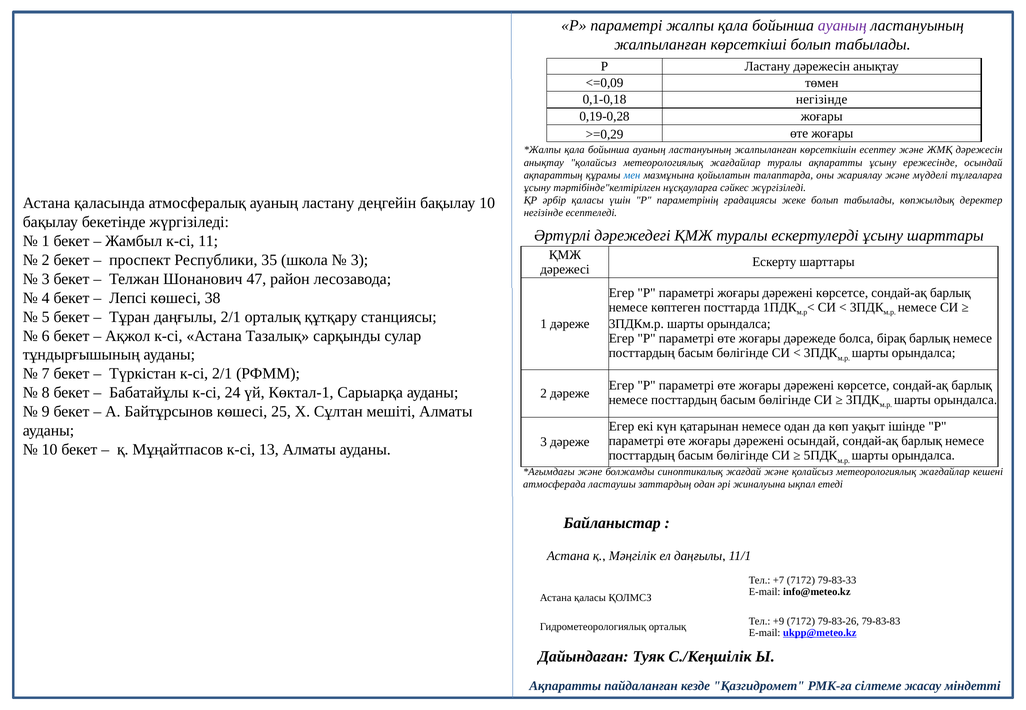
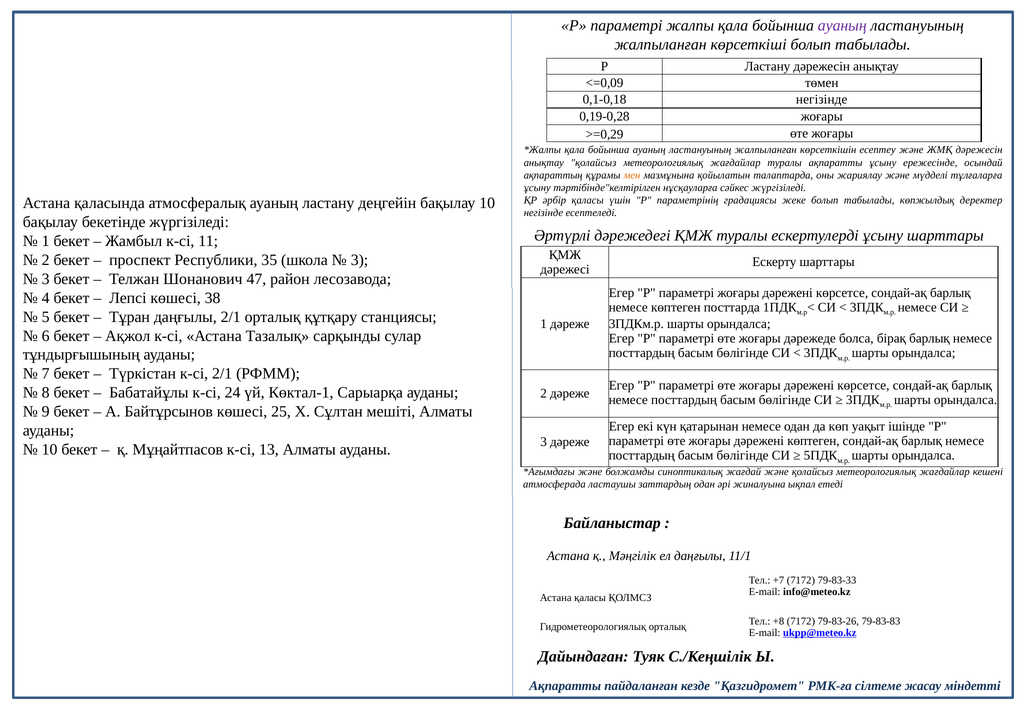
мен colour: blue -> orange
дәрежені осындай: осындай -> көптеген
+9: +9 -> +8
